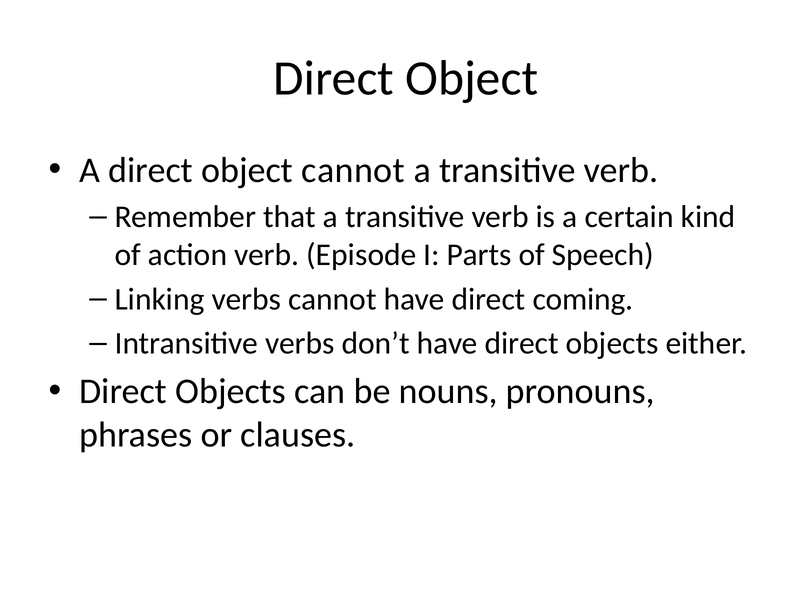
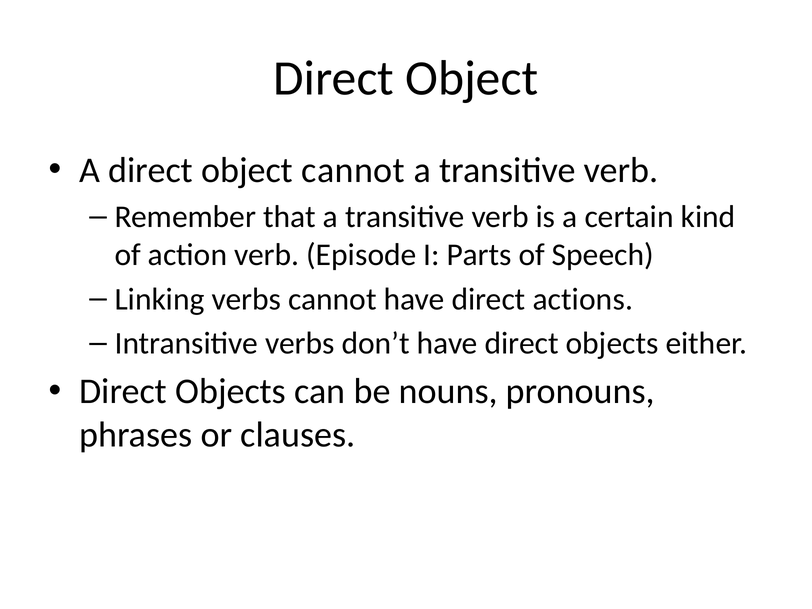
coming: coming -> actions
